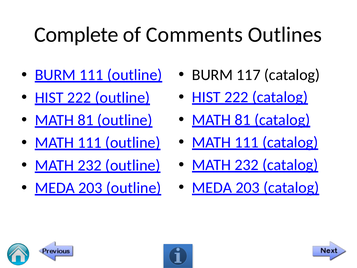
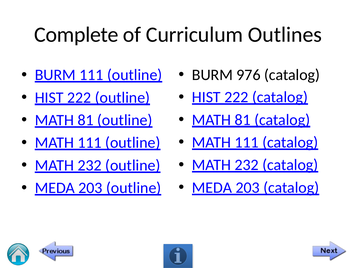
Comments: Comments -> Curriculum
117: 117 -> 976
